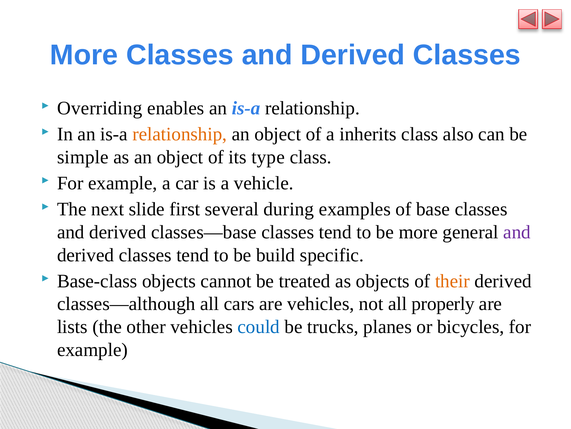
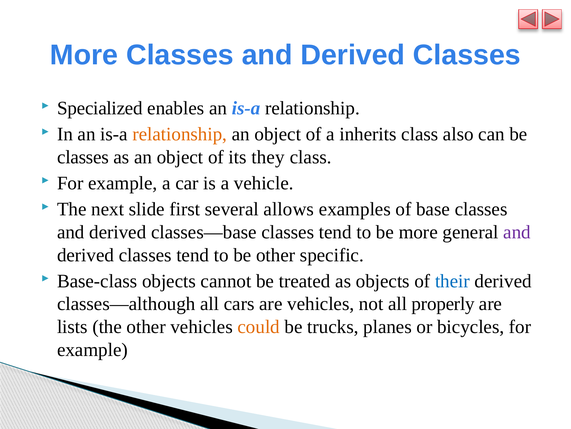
Overriding: Overriding -> Specialized
simple at (83, 157): simple -> classes
type: type -> they
during: during -> allows
be build: build -> other
their colour: orange -> blue
could colour: blue -> orange
